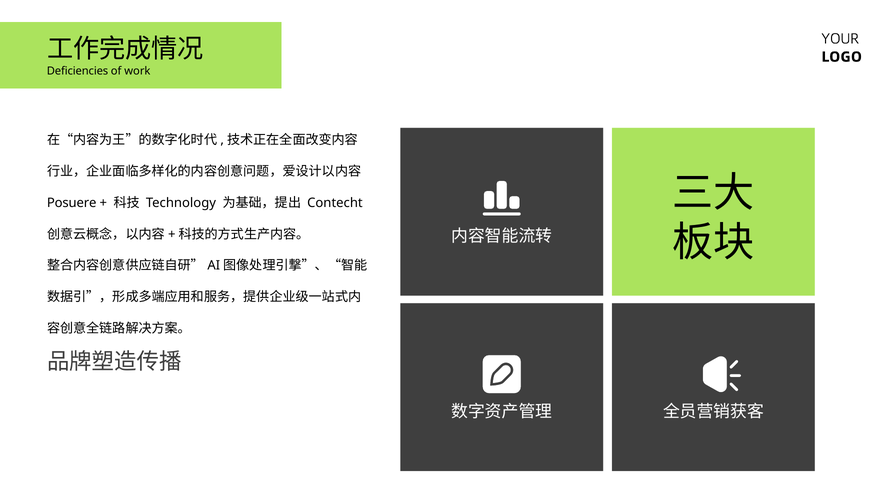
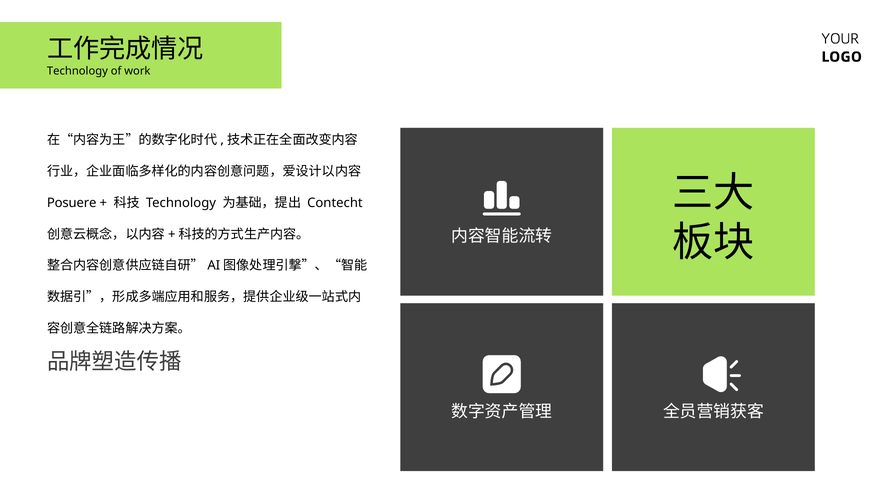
Deficiencies at (78, 71): Deficiencies -> Technology
